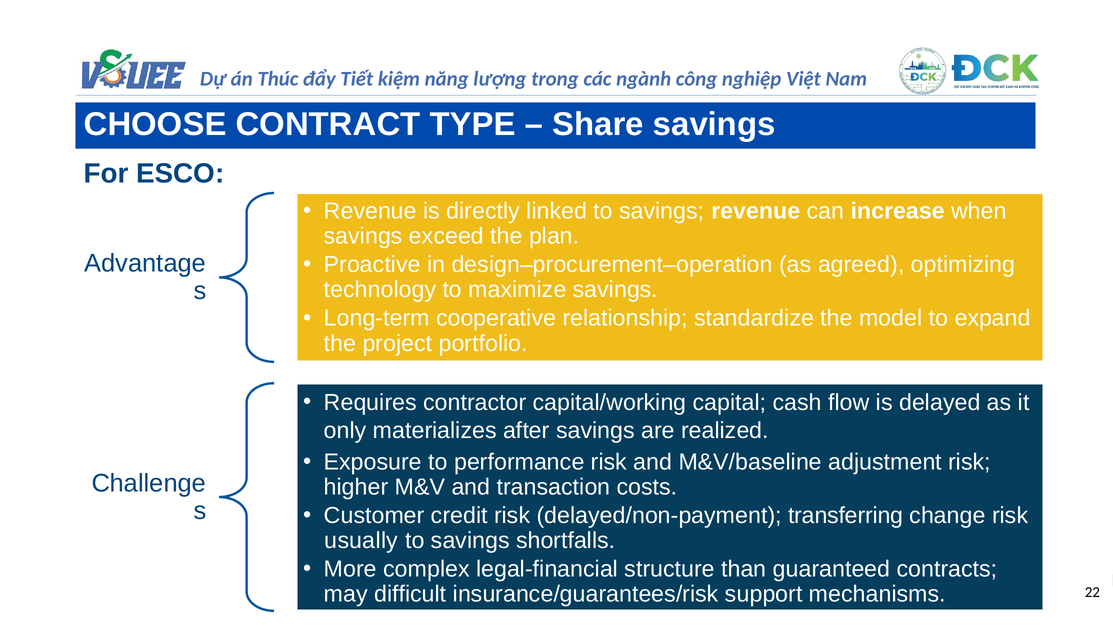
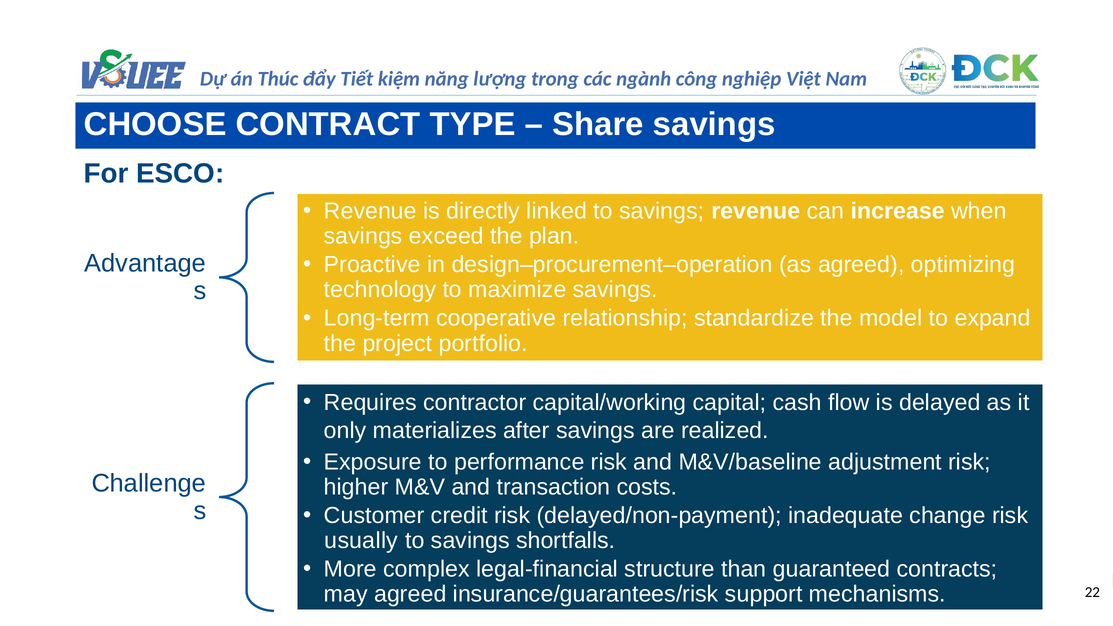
transferring: transferring -> inadequate
may difficult: difficult -> agreed
